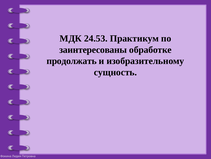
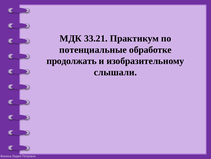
24.53: 24.53 -> 33.21
заинтересованы: заинтересованы -> потенциальные
сущность: сущность -> слышали
